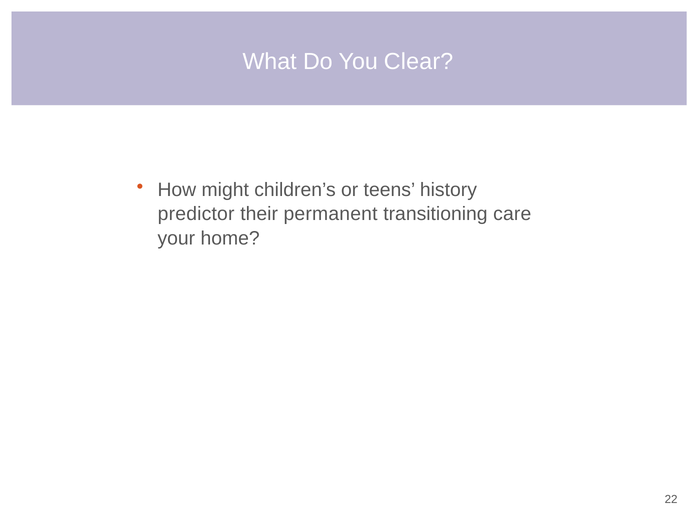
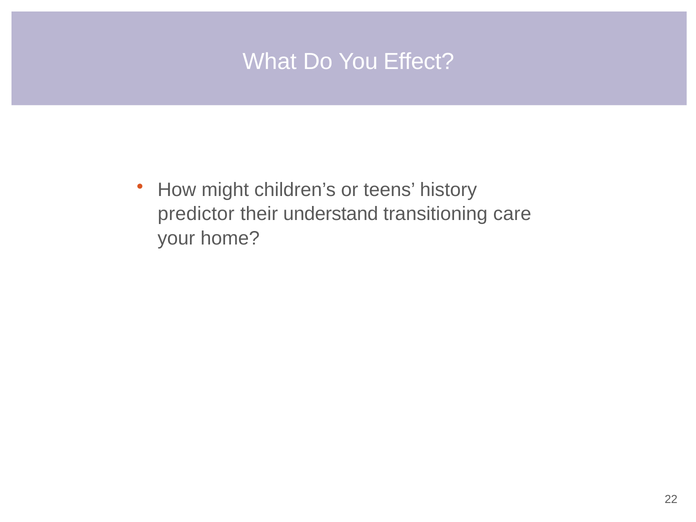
Clear: Clear -> Effect
permanent: permanent -> understand
